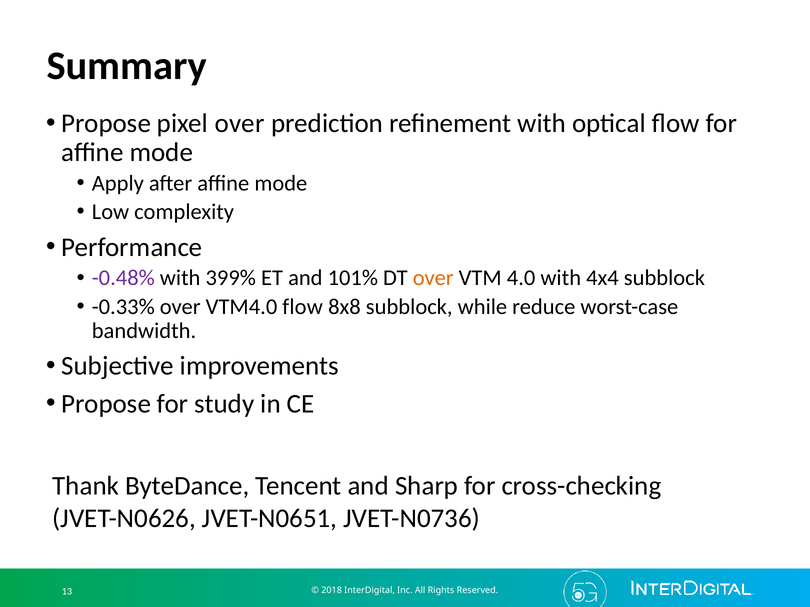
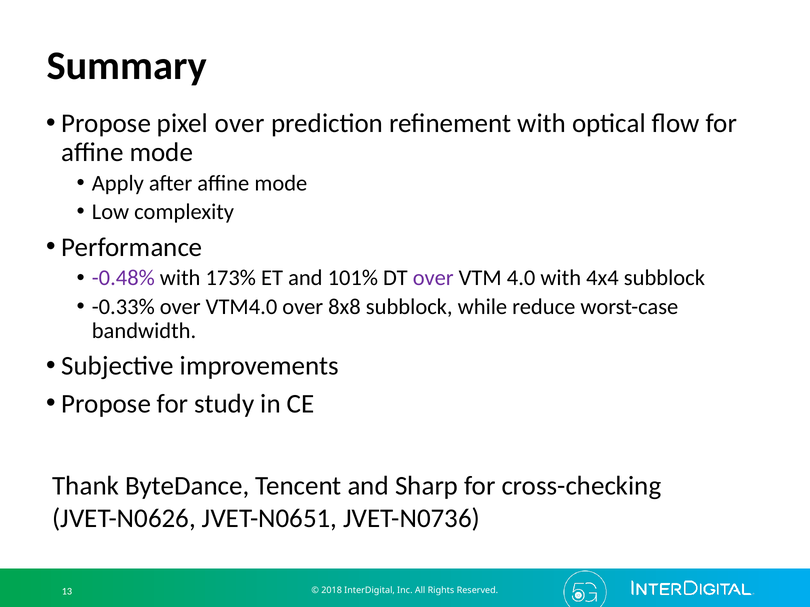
399%: 399% -> 173%
over at (433, 278) colour: orange -> purple
VTM4.0 flow: flow -> over
